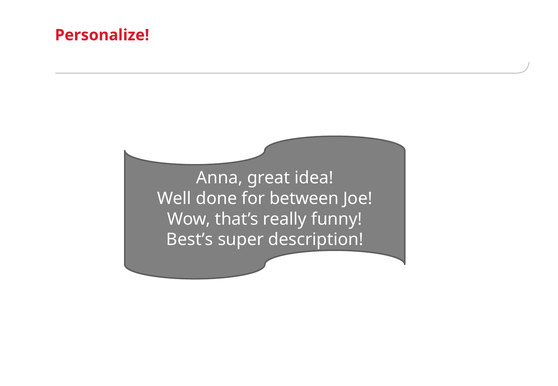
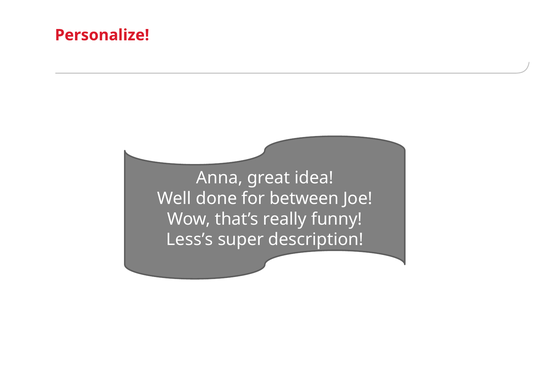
Best’s: Best’s -> Less’s
